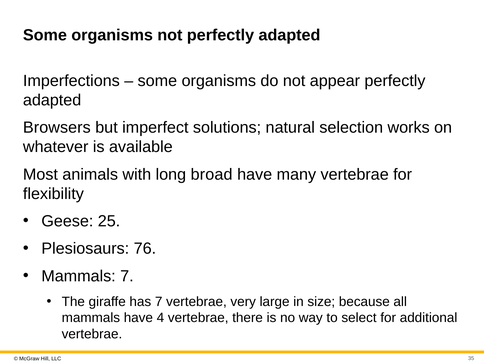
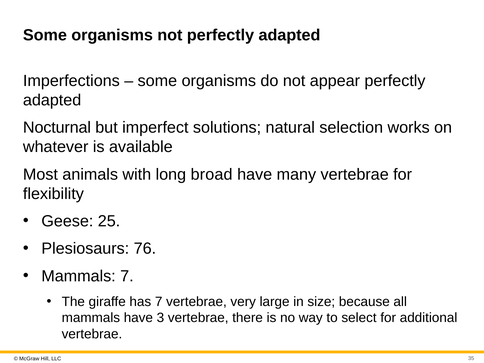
Browsers: Browsers -> Nocturnal
4: 4 -> 3
